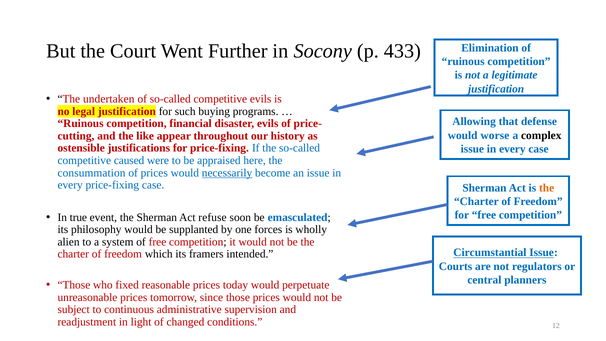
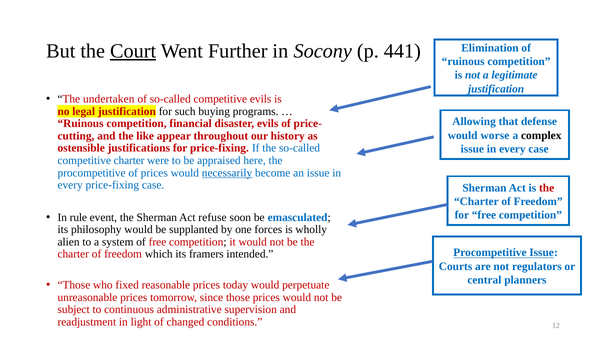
Court underline: none -> present
433: 433 -> 441
competitive caused: caused -> charter
consummation at (92, 173): consummation -> procompetitive
the at (547, 188) colour: orange -> red
true: true -> rule
Circumstantial at (490, 253): Circumstantial -> Procompetitive
